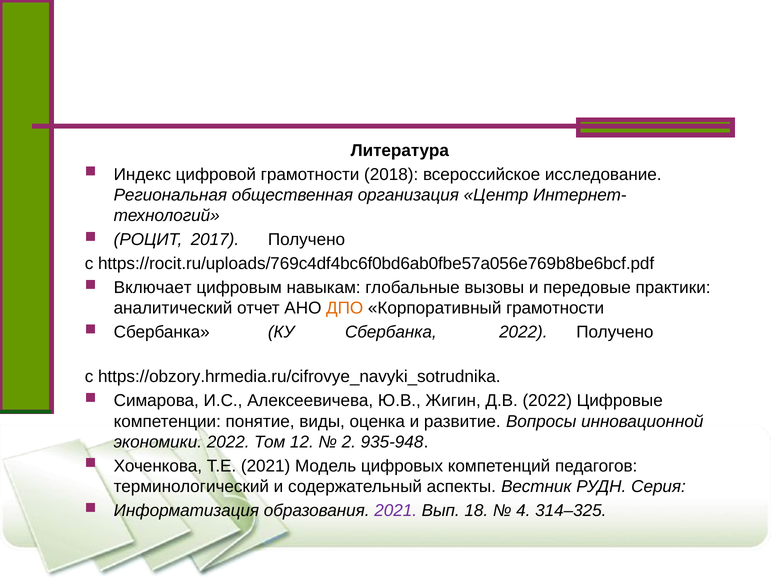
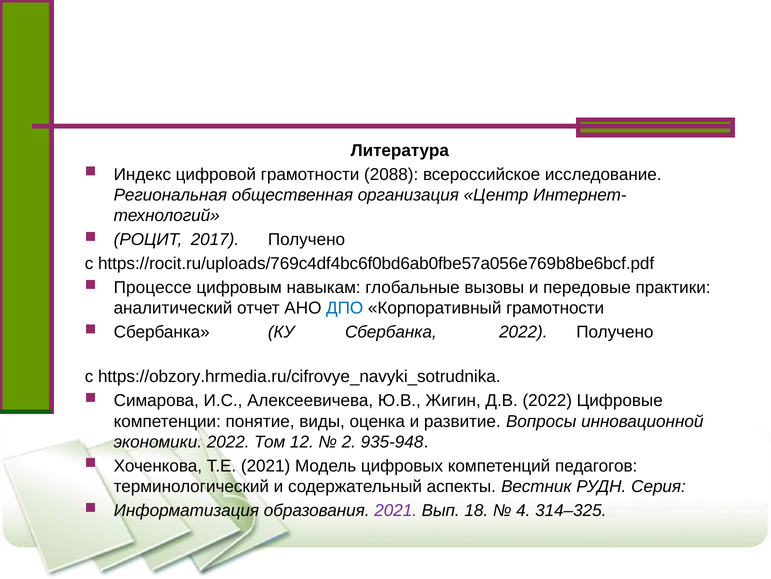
2018: 2018 -> 2088
Включает: Включает -> Процессе
ДПО colour: orange -> blue
